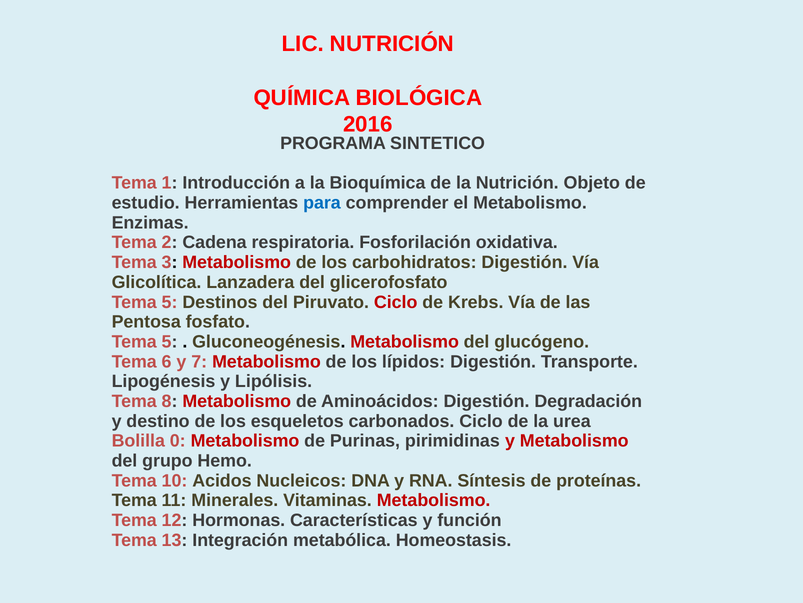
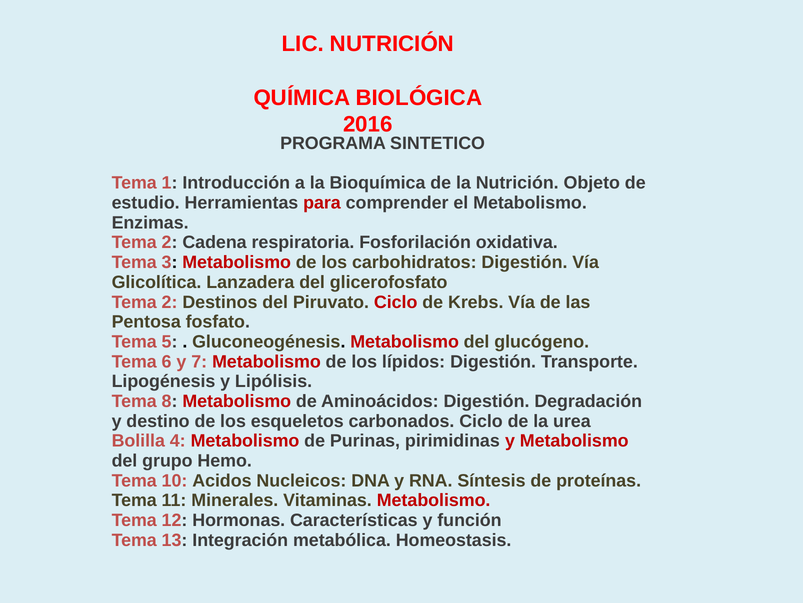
para colour: blue -> red
5 at (170, 302): 5 -> 2
0: 0 -> 4
